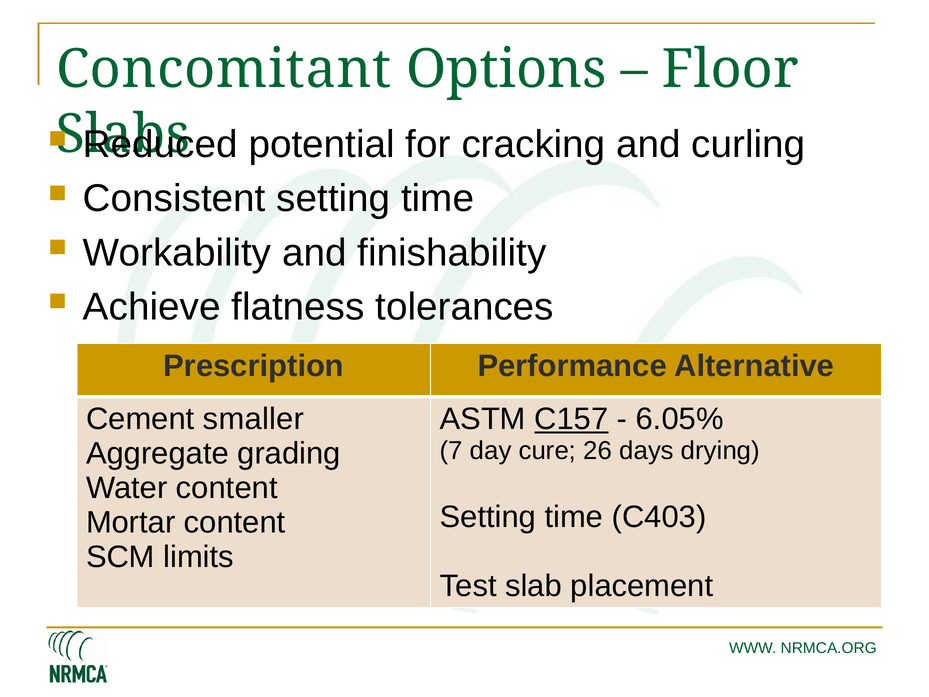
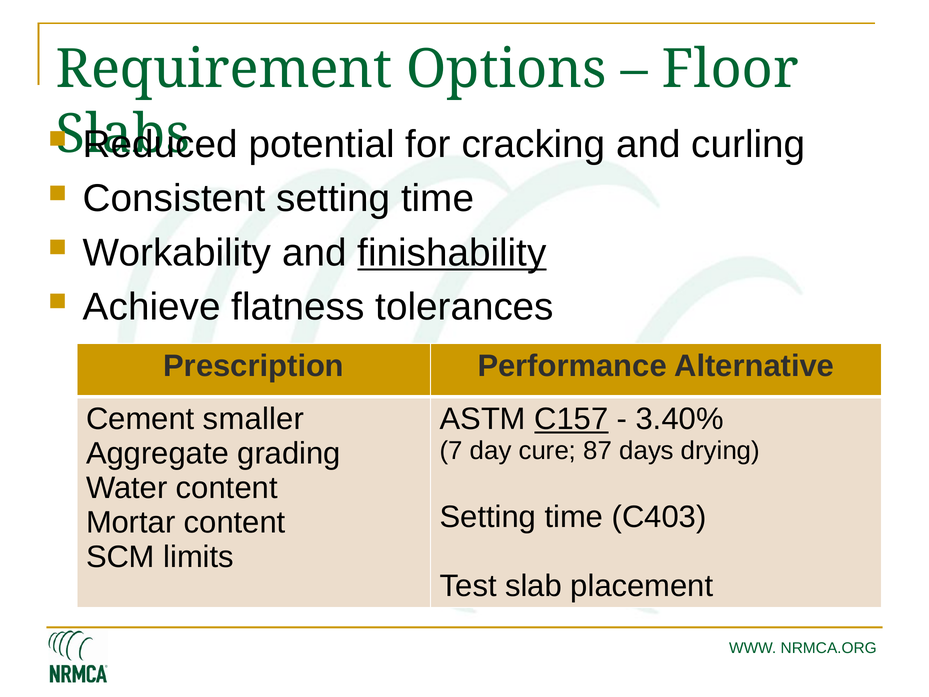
Concomitant: Concomitant -> Requirement
finishability underline: none -> present
6.05%: 6.05% -> 3.40%
26: 26 -> 87
